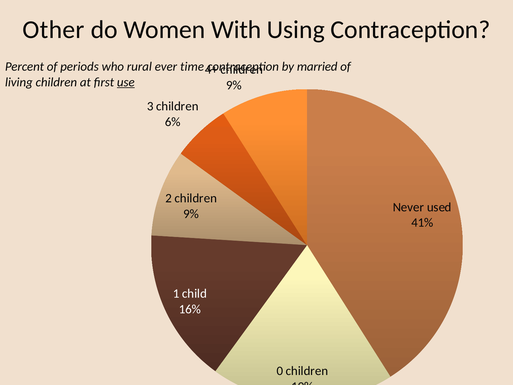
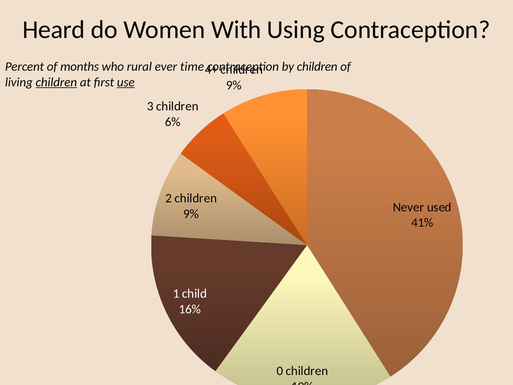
Other: Other -> Heard
periods: periods -> months
by married: married -> children
children at (56, 82) underline: none -> present
